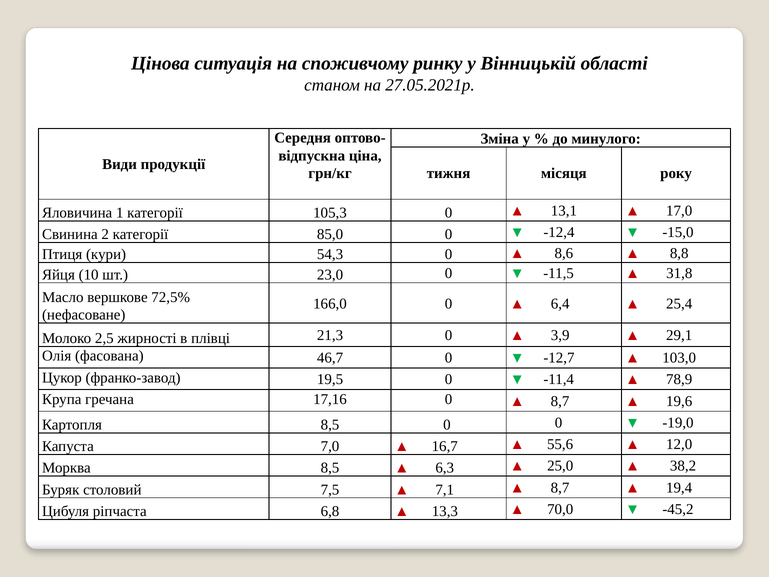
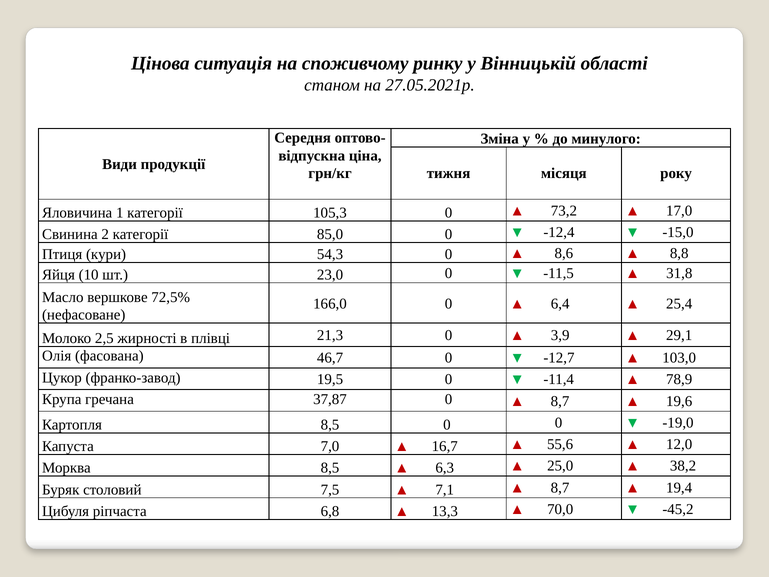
13,1: 13,1 -> 73,2
17,16: 17,16 -> 37,87
